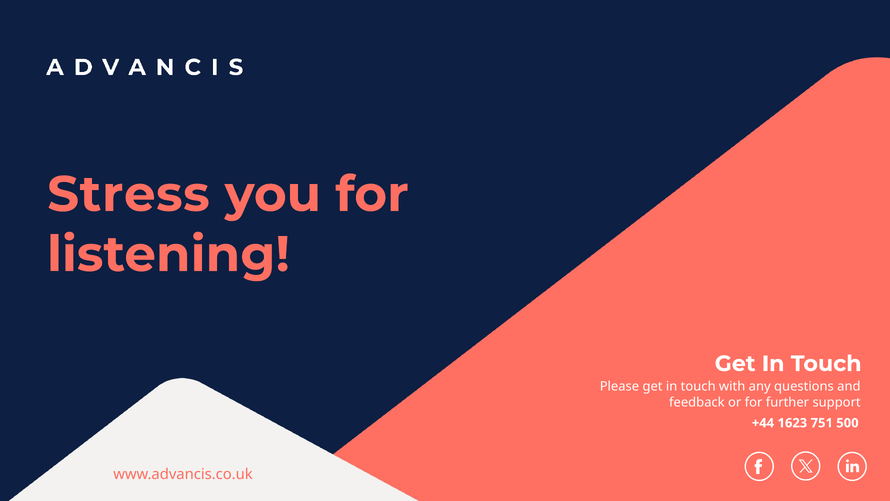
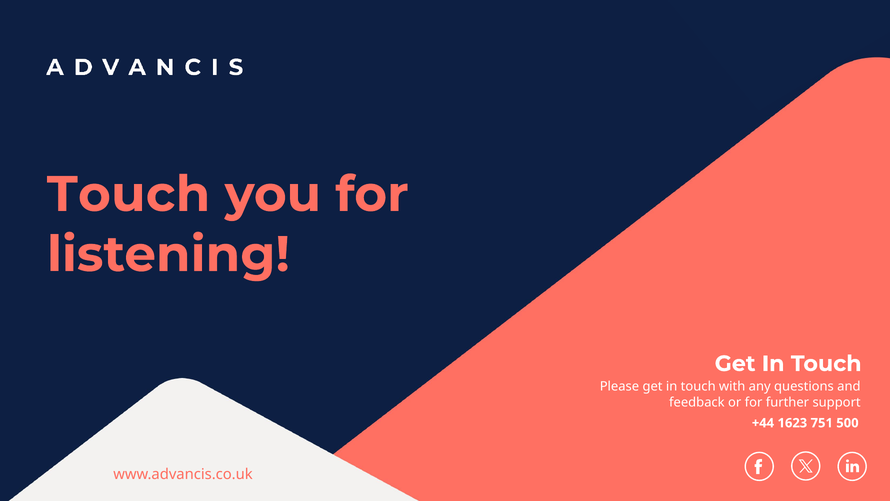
Stress at (128, 194): Stress -> Touch
